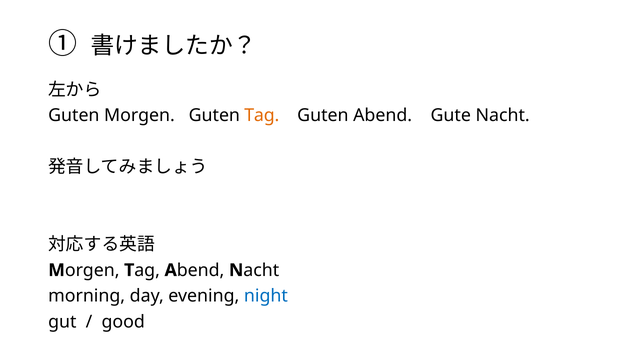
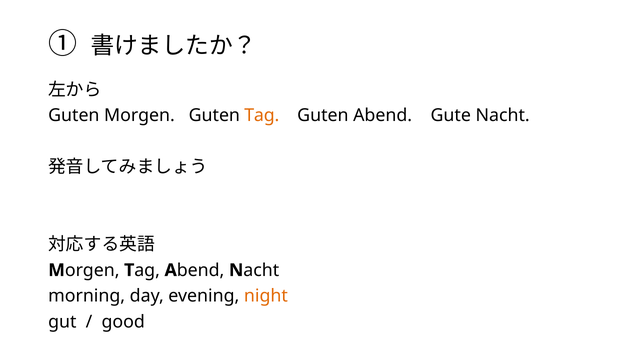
night colour: blue -> orange
